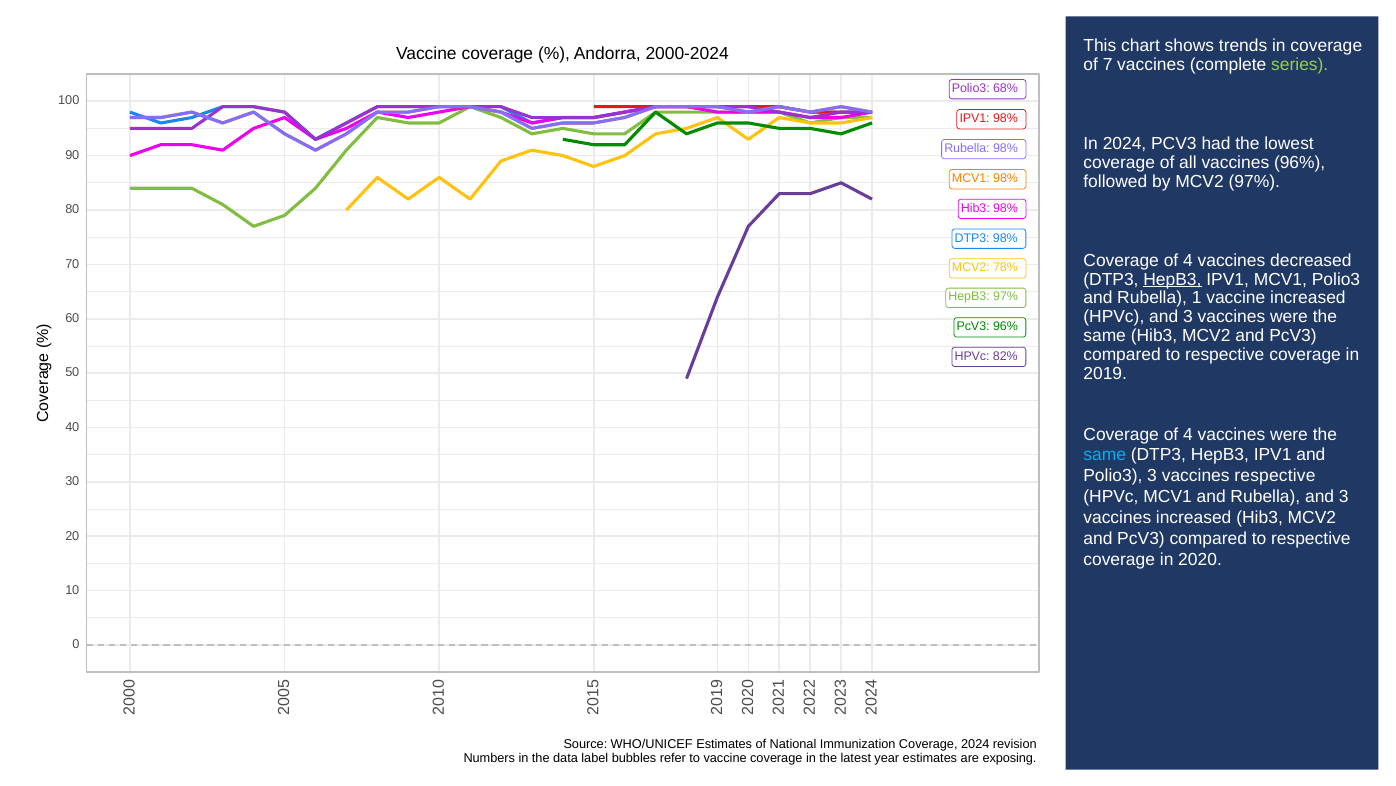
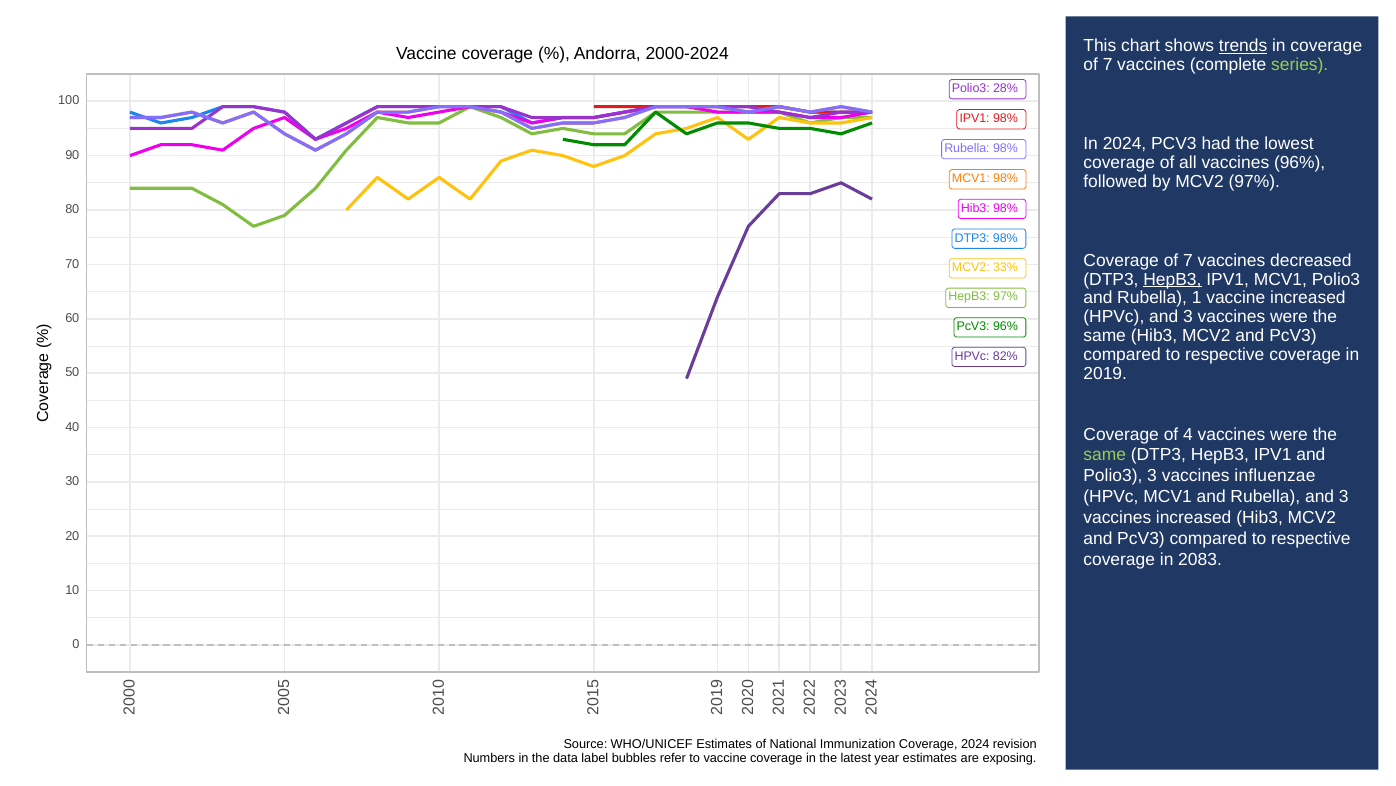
trends underline: none -> present
68%: 68% -> 28%
4 at (1188, 260): 4 -> 7
78%: 78% -> 33%
same at (1105, 455) colour: light blue -> light green
vaccines respective: respective -> influenzae
2020: 2020 -> 2083
